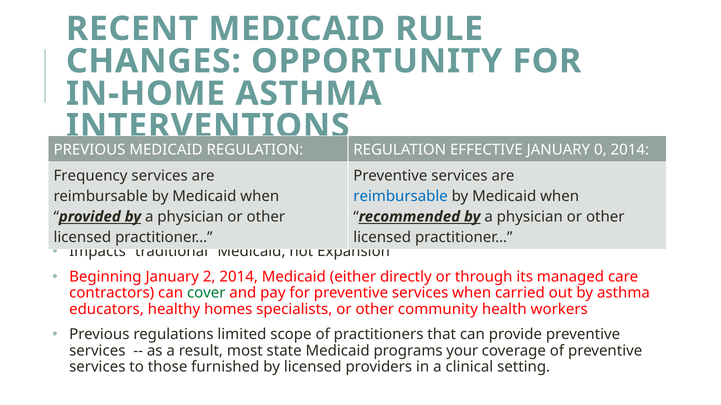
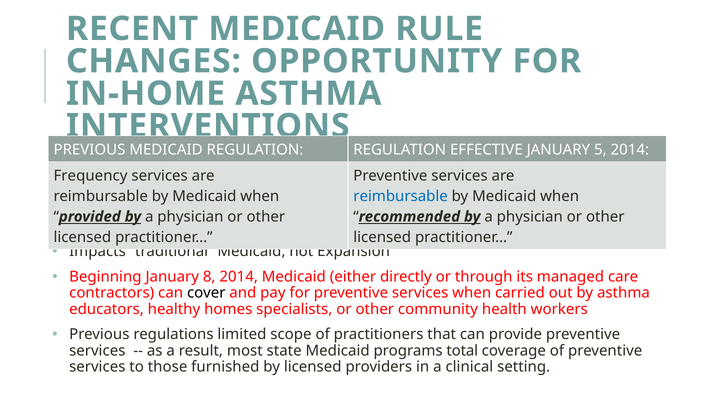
0: 0 -> 5
2: 2 -> 8
cover colour: green -> black
your: your -> total
